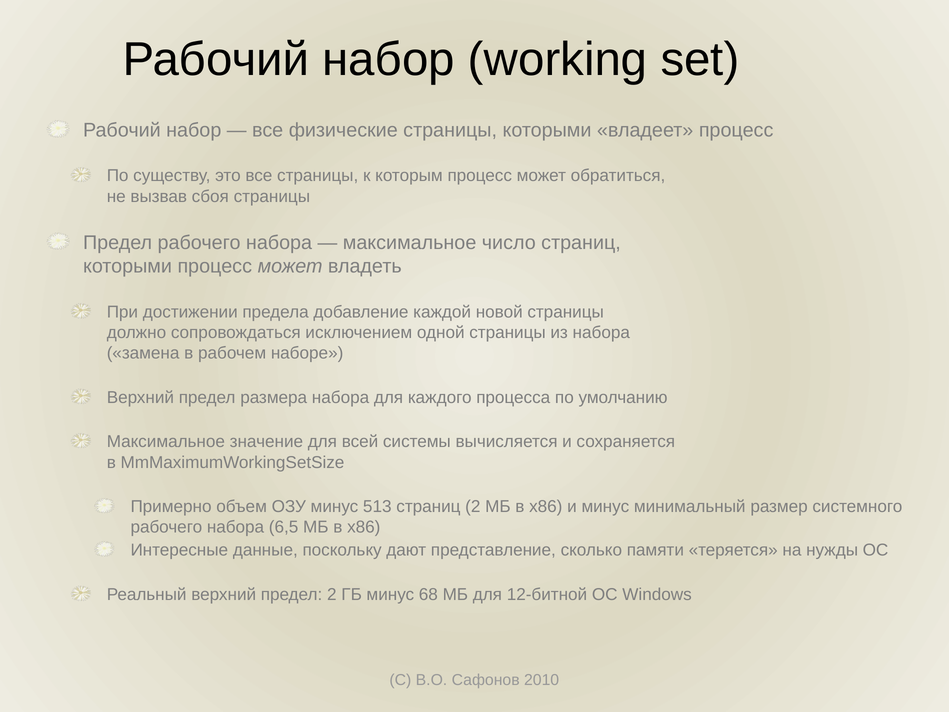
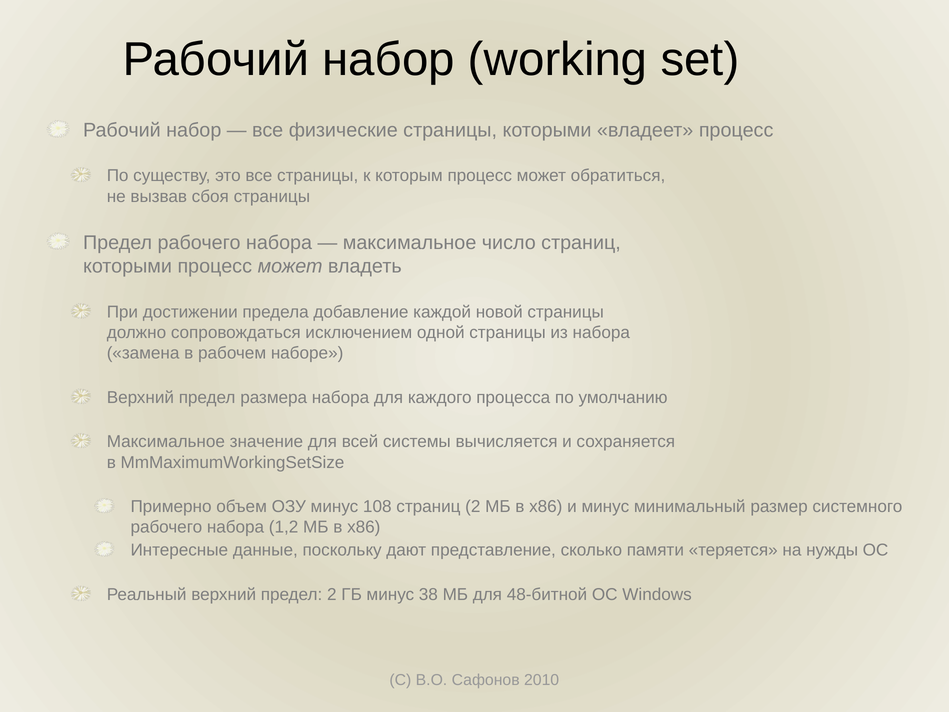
513: 513 -> 108
6,5: 6,5 -> 1,2
68: 68 -> 38
12-битной: 12-битной -> 48-битной
